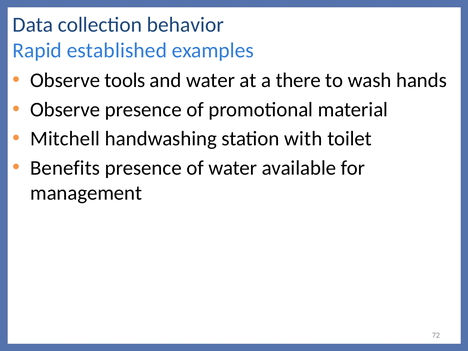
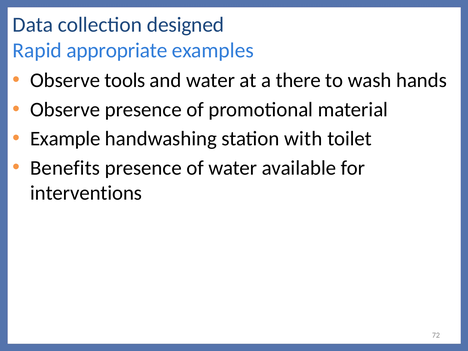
behavior: behavior -> designed
established: established -> appropriate
Mitchell: Mitchell -> Example
management: management -> interventions
